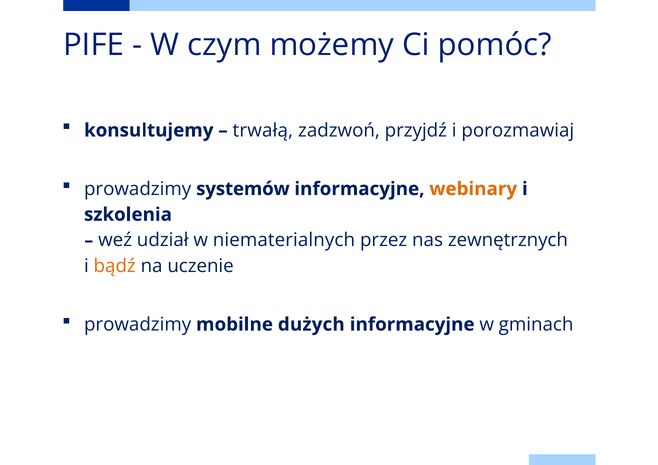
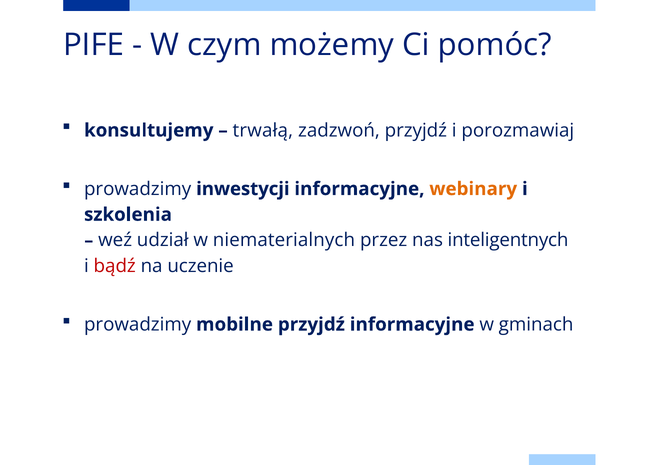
systemów: systemów -> inwestycji
zewnętrznych: zewnętrznych -> inteligentnych
bądź colour: orange -> red
mobilne dużych: dużych -> przyjdź
